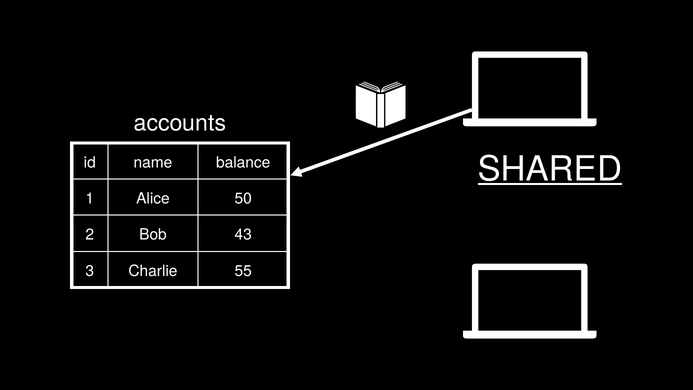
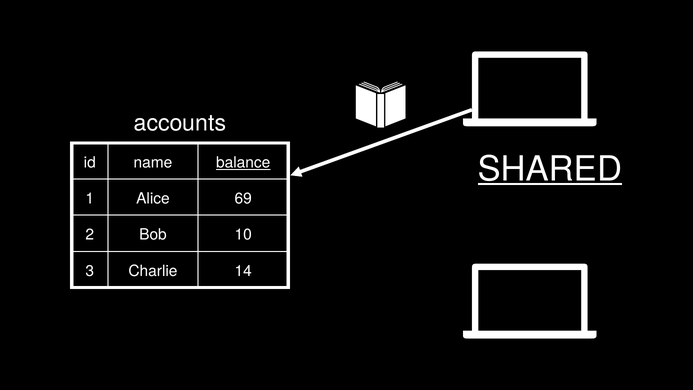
balance underline: none -> present
50: 50 -> 69
43: 43 -> 10
55: 55 -> 14
